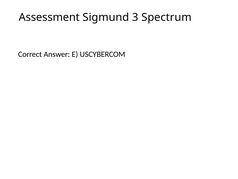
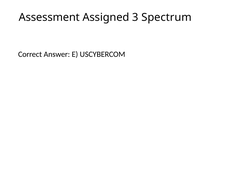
Sigmund: Sigmund -> Assigned
